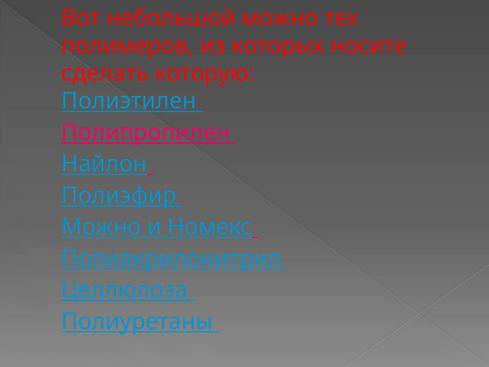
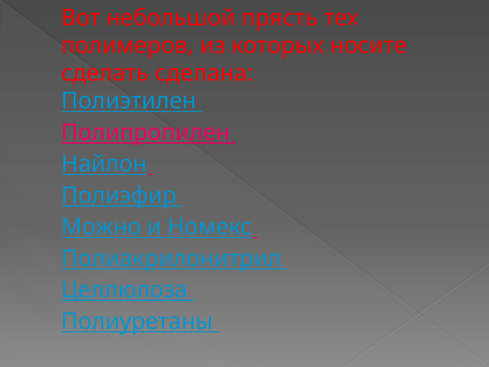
небольшой можно: можно -> прясть
которую: которую -> сделана
